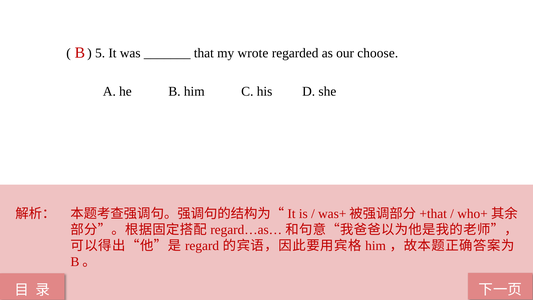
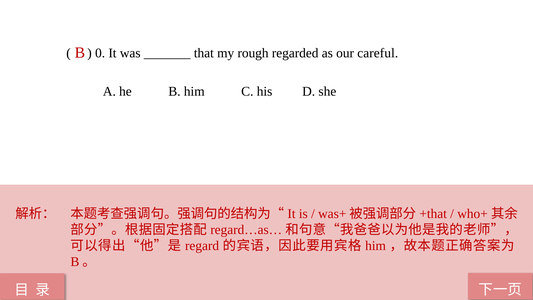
5: 5 -> 0
wrote: wrote -> rough
choose: choose -> careful
